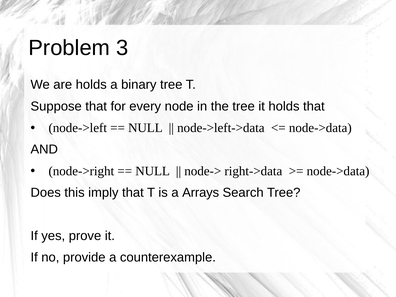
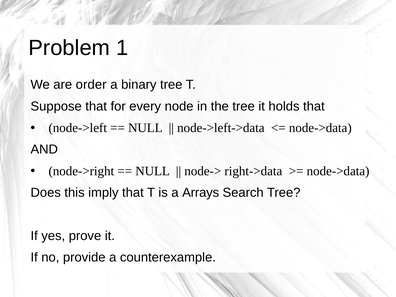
3: 3 -> 1
are holds: holds -> order
